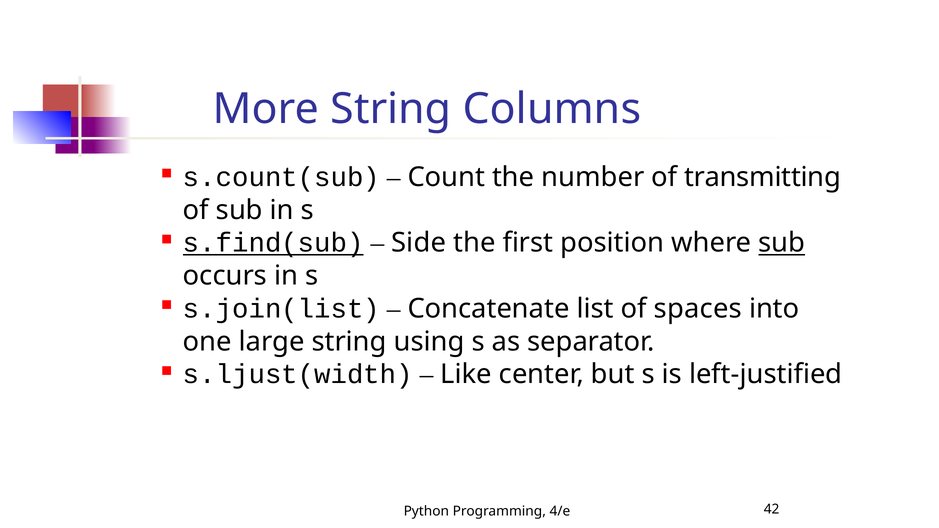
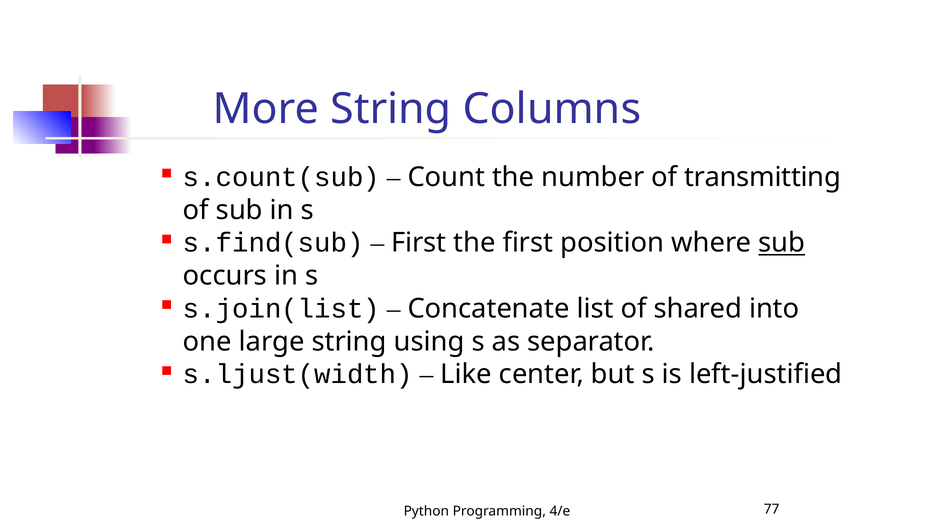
s.find(sub underline: present -> none
Side at (419, 243): Side -> First
spaces: spaces -> shared
42: 42 -> 77
